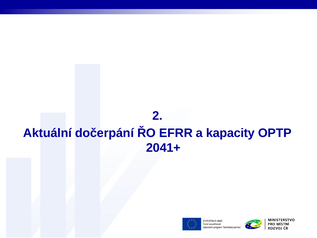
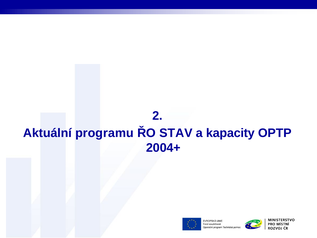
dočerpání: dočerpání -> programu
EFRR: EFRR -> STAV
2041+: 2041+ -> 2004+
